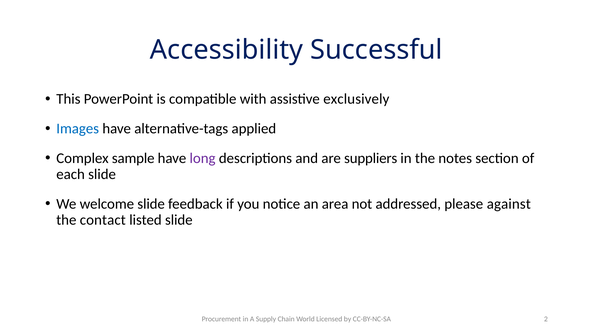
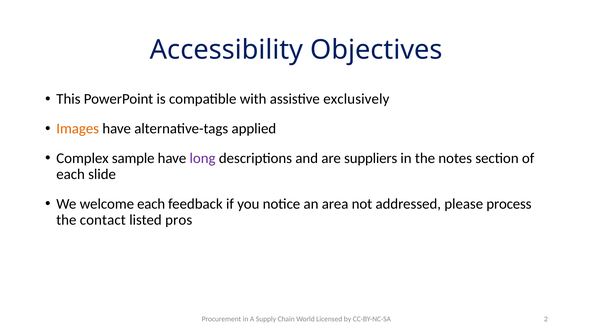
Successful: Successful -> Objectives
Images colour: blue -> orange
welcome slide: slide -> each
against: against -> process
listed slide: slide -> pros
